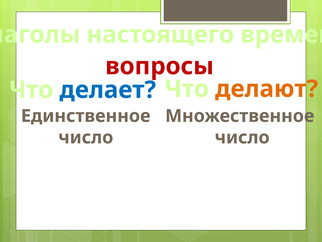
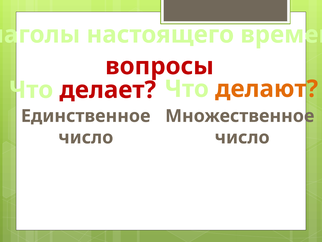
делает colour: blue -> red
